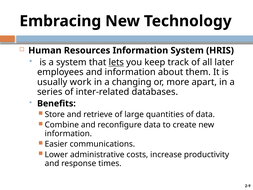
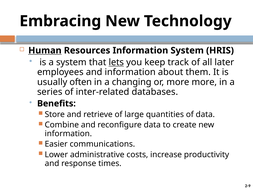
Human underline: none -> present
work: work -> often
more apart: apart -> more
